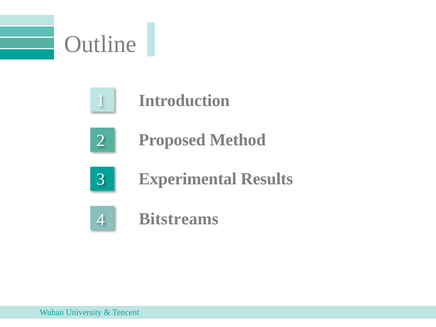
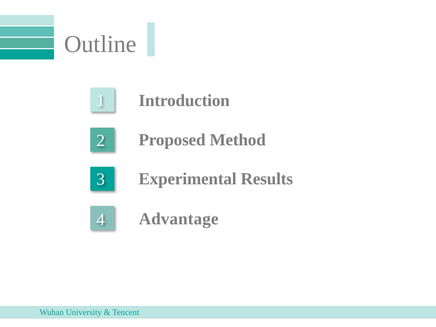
Bitstreams: Bitstreams -> Advantage
